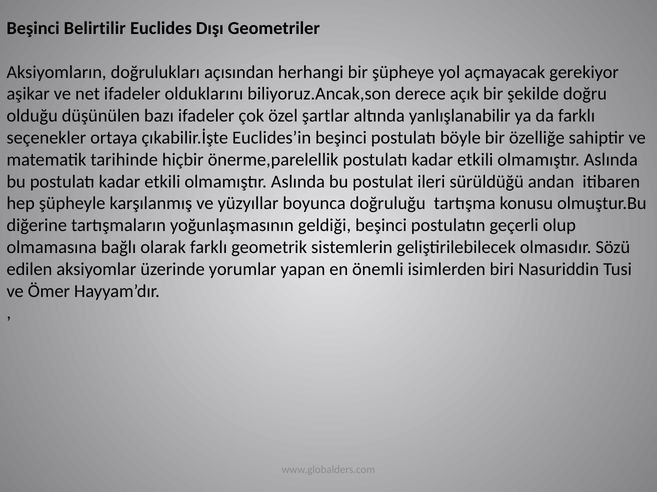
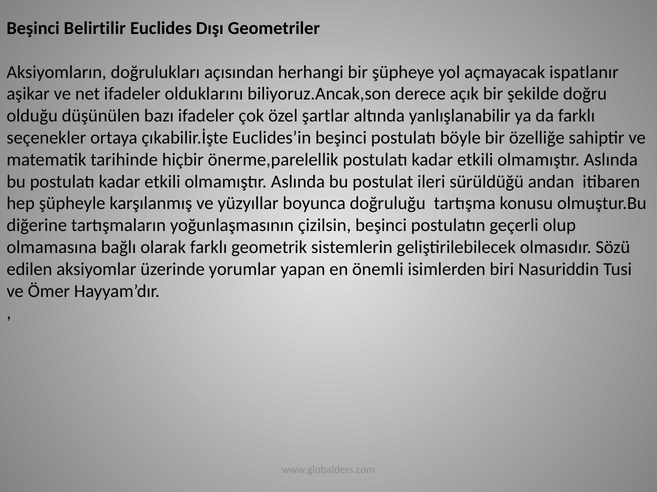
gerekiyor: gerekiyor -> ispatlanır
geldiği: geldiği -> çizilsin
